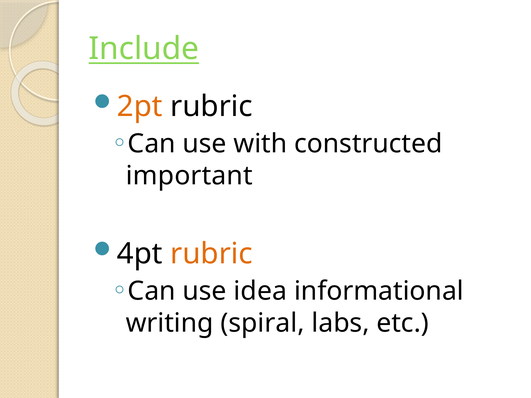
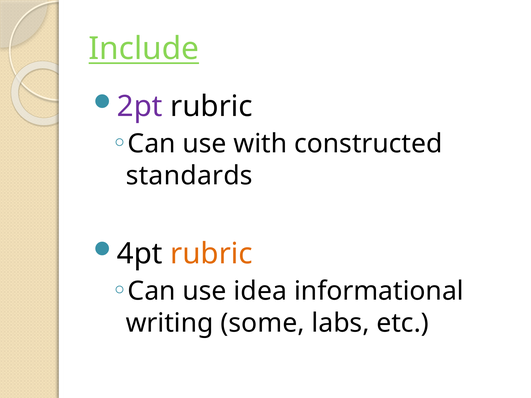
2pt colour: orange -> purple
important: important -> standards
spiral: spiral -> some
